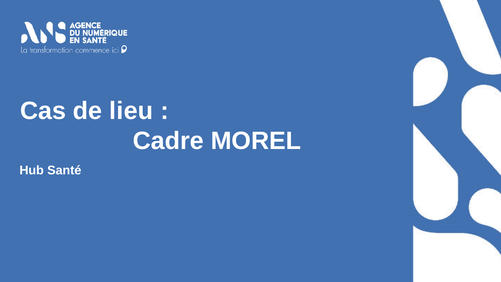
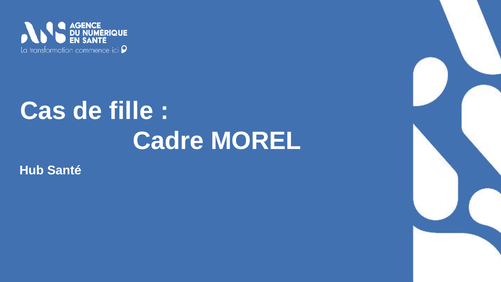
lieu: lieu -> fille
